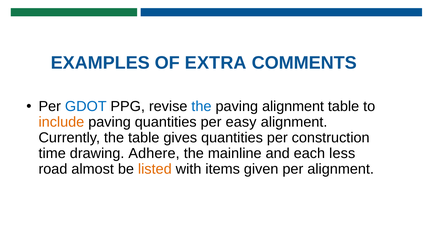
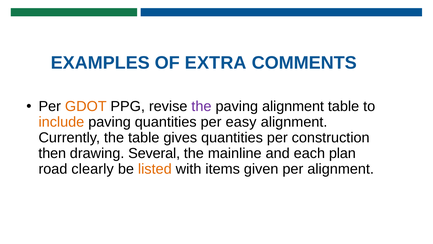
GDOT colour: blue -> orange
the at (201, 106) colour: blue -> purple
time: time -> then
Adhere: Adhere -> Several
less: less -> plan
almost: almost -> clearly
